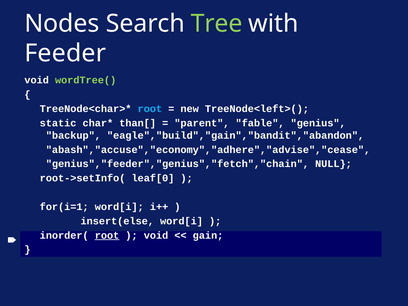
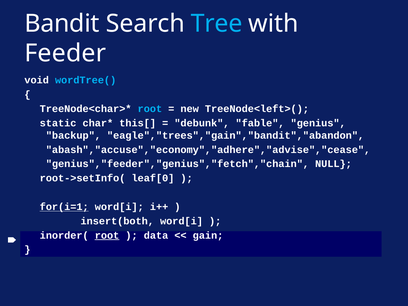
Nodes: Nodes -> Bandit
Tree colour: light green -> light blue
wordTree( colour: light green -> light blue
than[: than[ -> this[
parent: parent -> debunk
eagle","build","gain","bandit","abandon: eagle","build","gain","bandit","abandon -> eagle","trees","gain","bandit","abandon
for(i=1 underline: none -> present
insert(else: insert(else -> insert(both
void at (156, 235): void -> data
